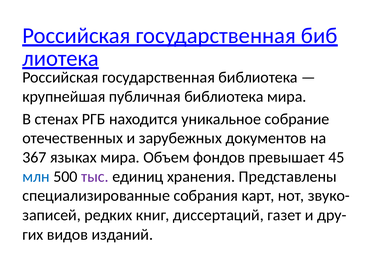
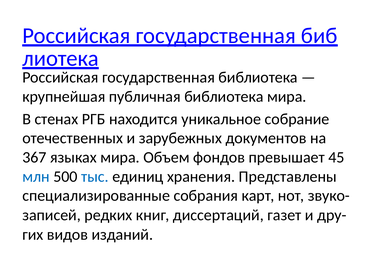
тыс colour: purple -> blue
